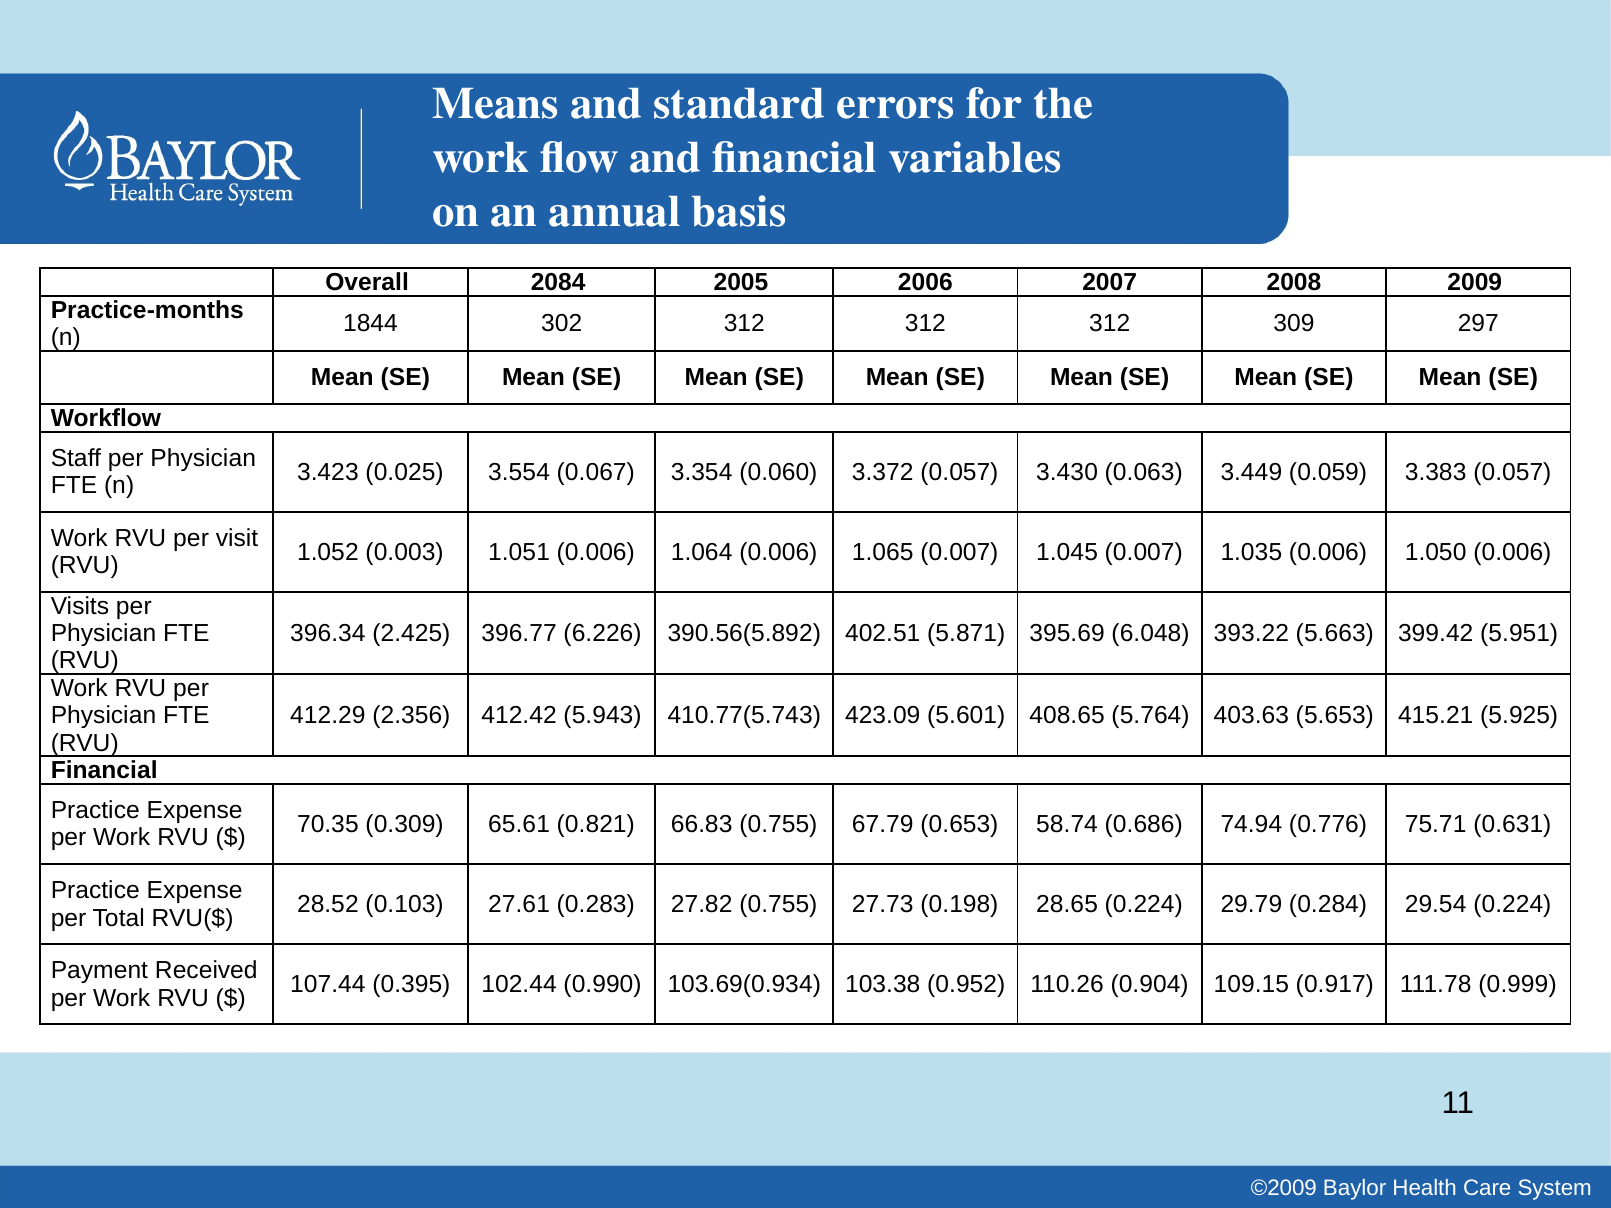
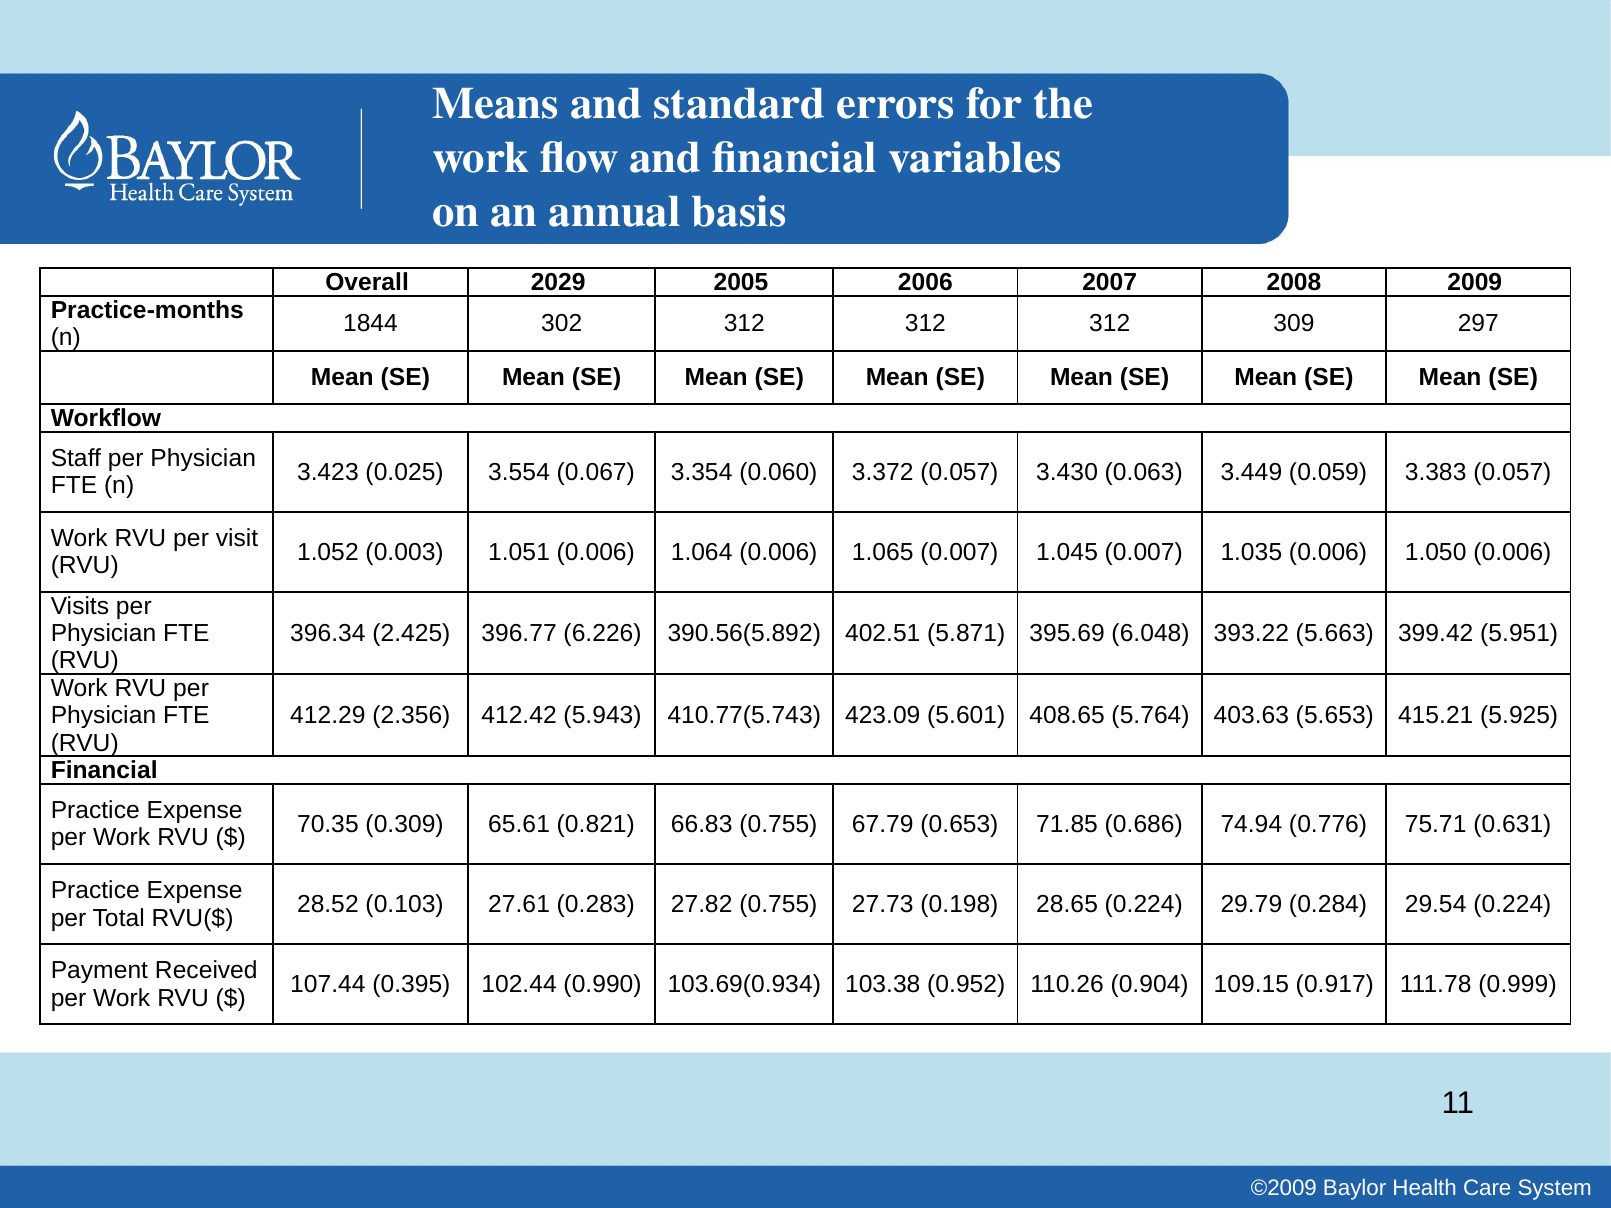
2084: 2084 -> 2029
58.74: 58.74 -> 71.85
